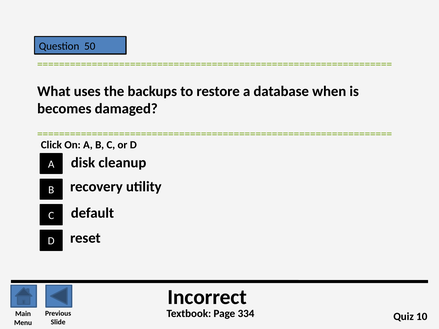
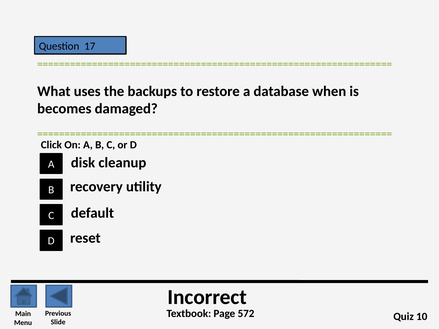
50: 50 -> 17
334: 334 -> 572
